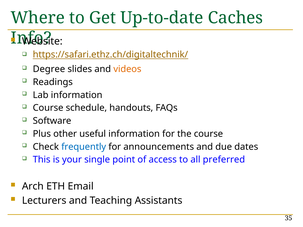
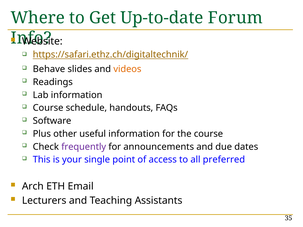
Caches: Caches -> Forum
Degree: Degree -> Behave
frequently colour: blue -> purple
